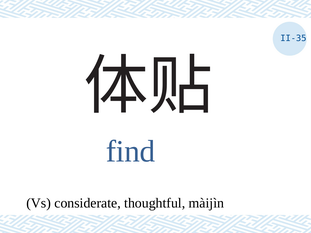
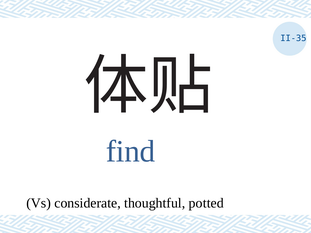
màijìn: màijìn -> potted
